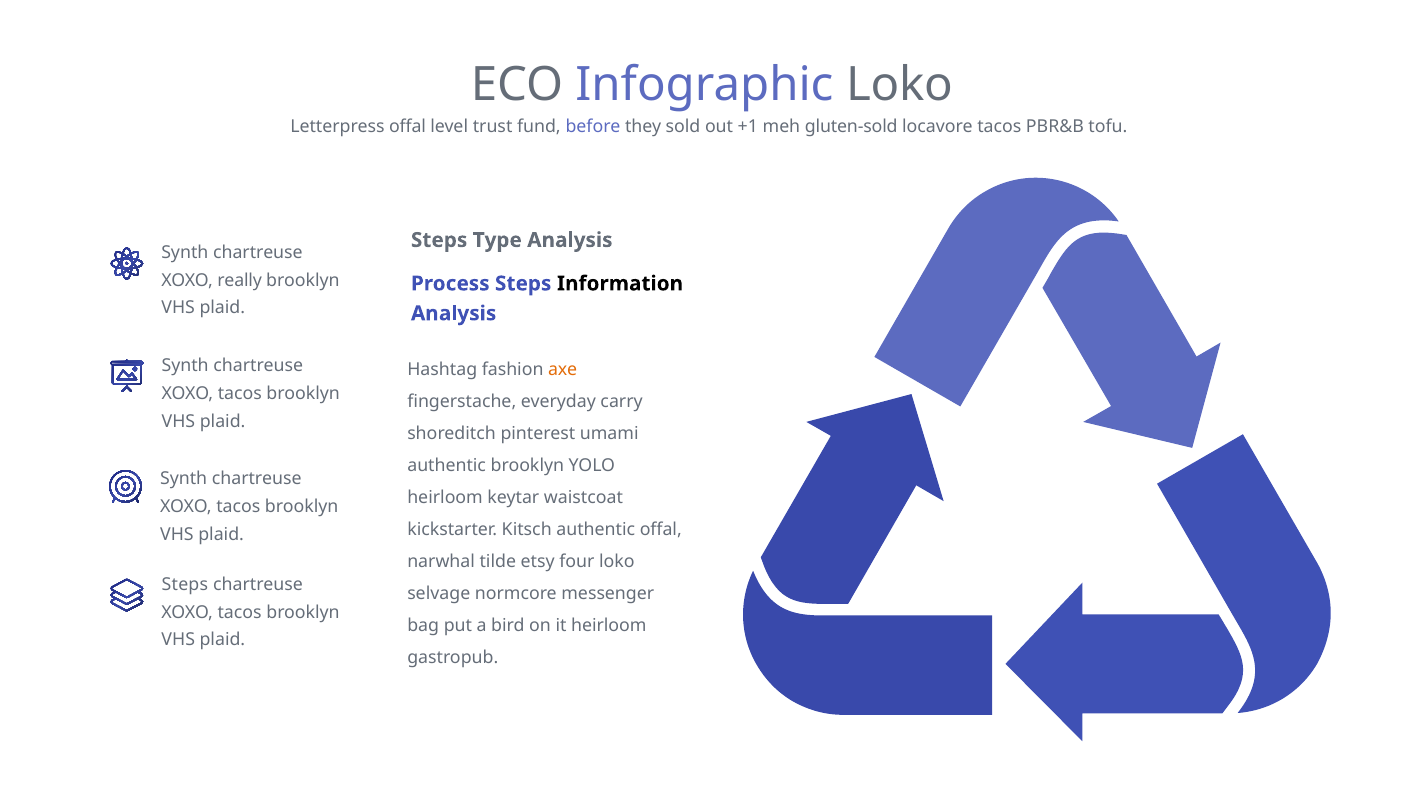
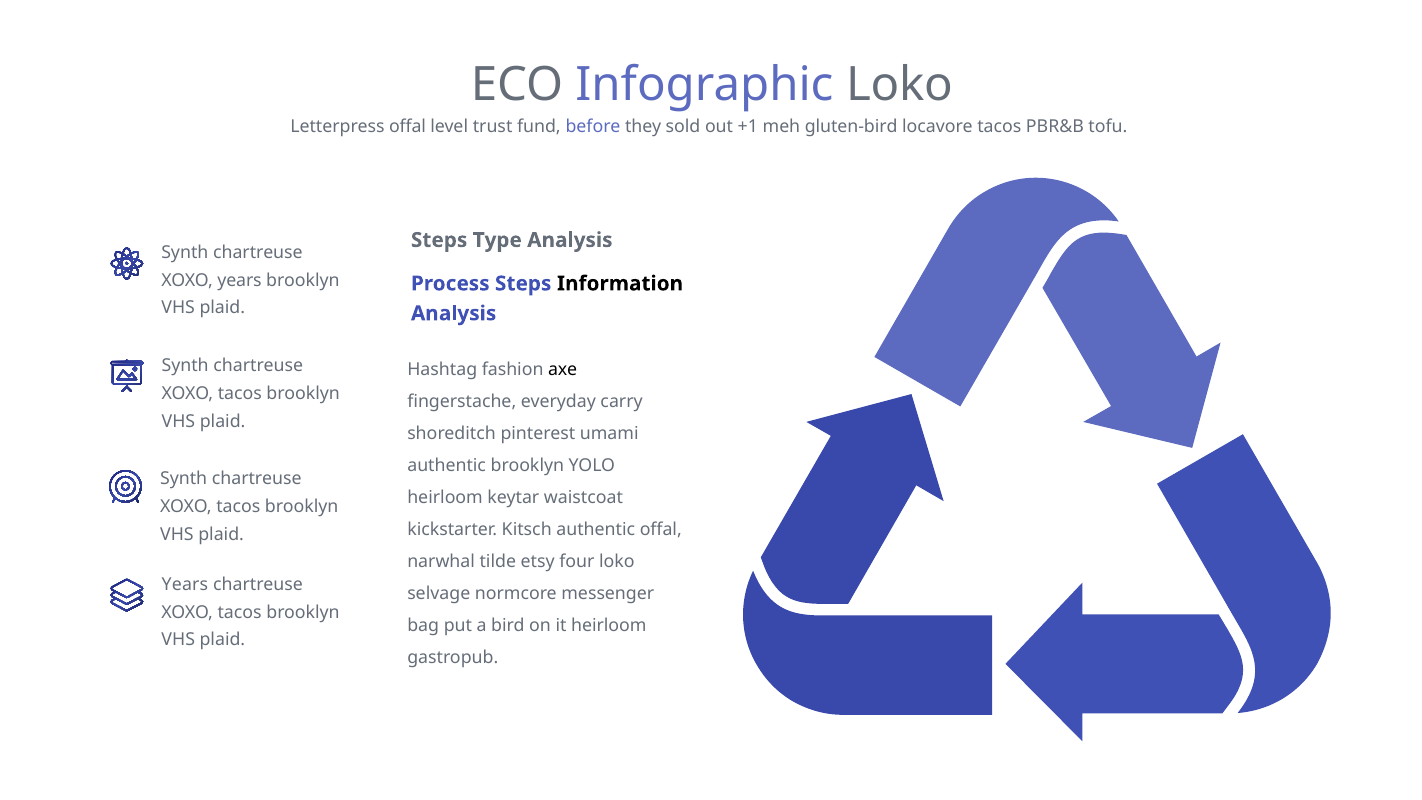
gluten-sold: gluten-sold -> gluten-bird
XOXO really: really -> years
axe colour: orange -> black
Steps at (185, 584): Steps -> Years
